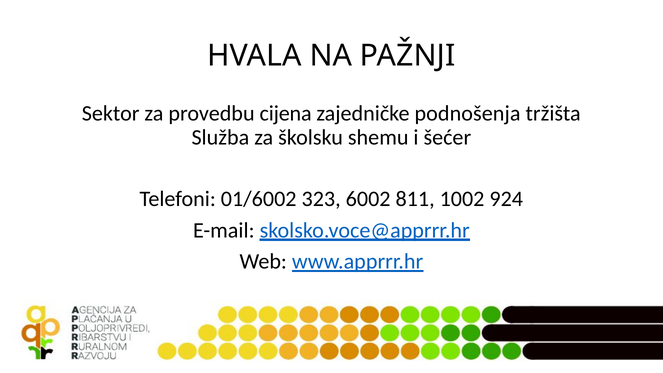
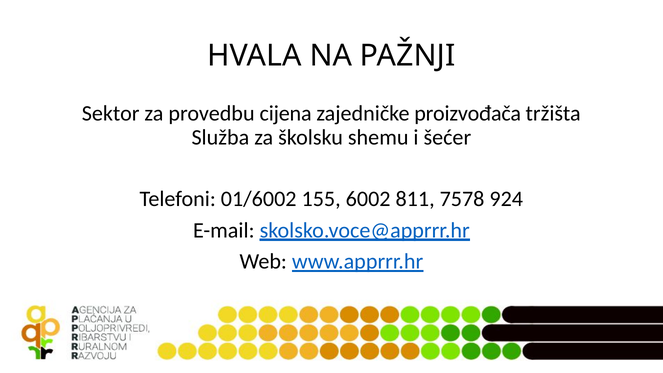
podnošenja: podnošenja -> proizvođača
323: 323 -> 155
1002: 1002 -> 7578
